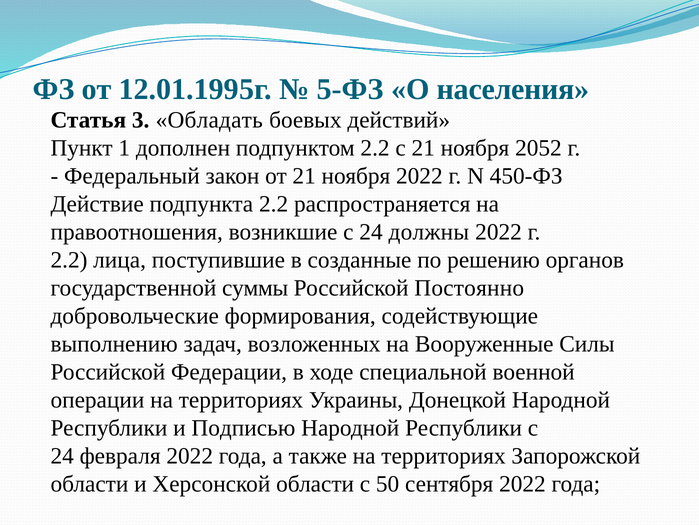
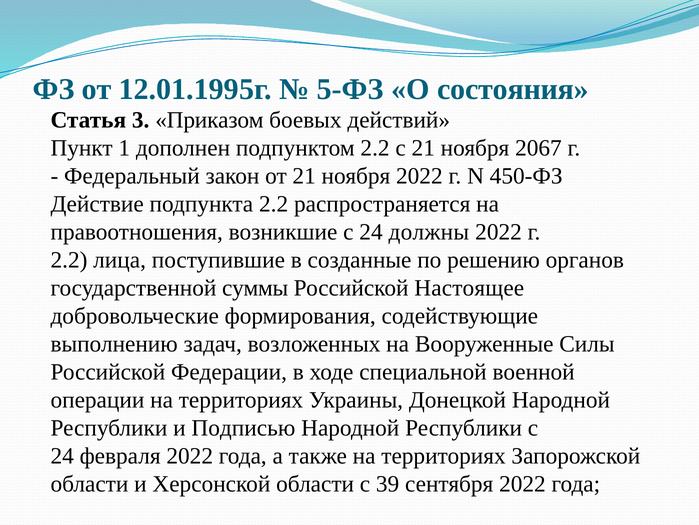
населения: населения -> состояния
Обладать: Обладать -> Приказом
2052: 2052 -> 2067
Постоянно: Постоянно -> Настоящее
50: 50 -> 39
